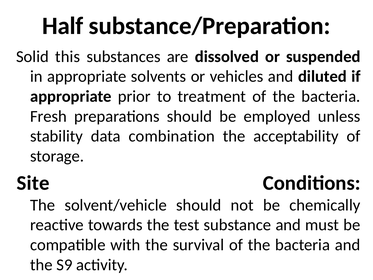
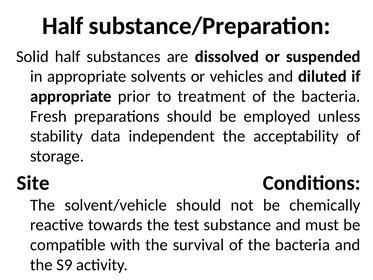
Solid this: this -> half
combination: combination -> independent
